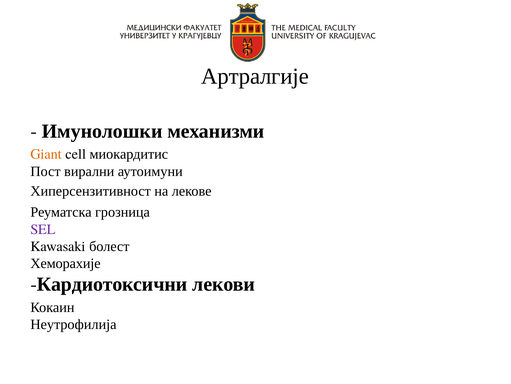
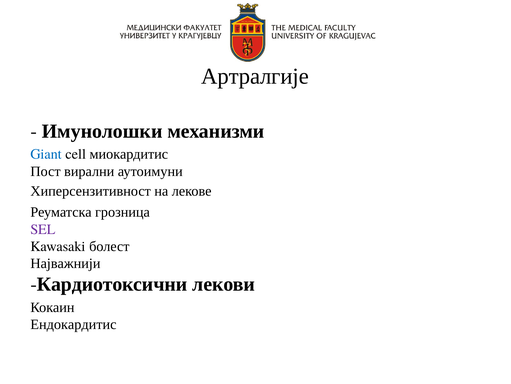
Giant colour: orange -> blue
Хеморахије: Хеморахије -> Најважнији
Неутрофилија: Неутрофилија -> Ендокардитис
